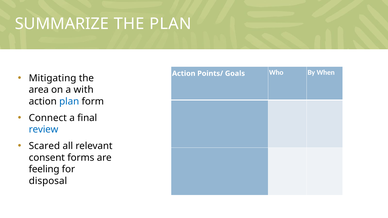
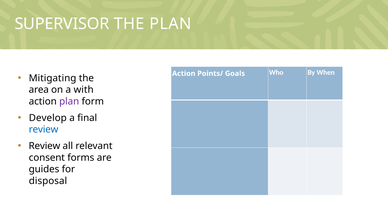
SUMMARIZE: SUMMARIZE -> SUPERVISOR
plan at (69, 101) colour: blue -> purple
Connect: Connect -> Develop
Scared at (44, 146): Scared -> Review
feeling: feeling -> guides
